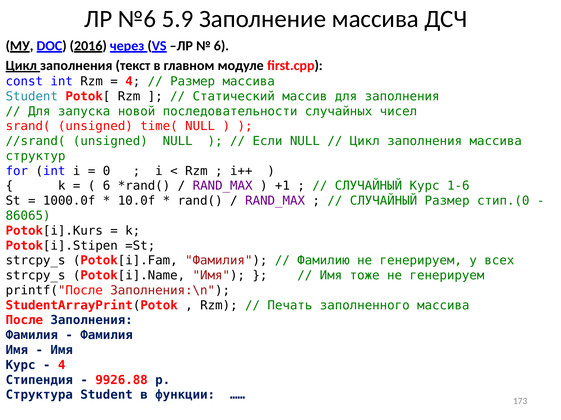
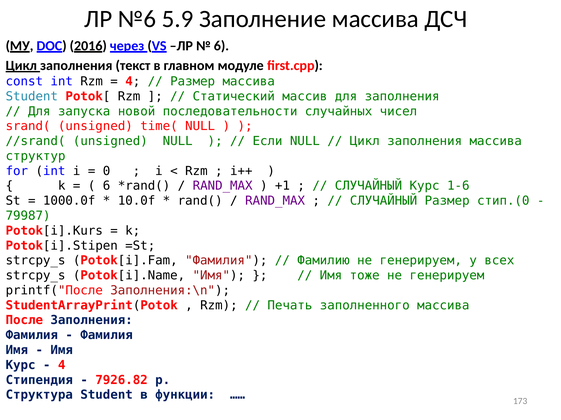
86065: 86065 -> 79987
9926.88: 9926.88 -> 7926.82
